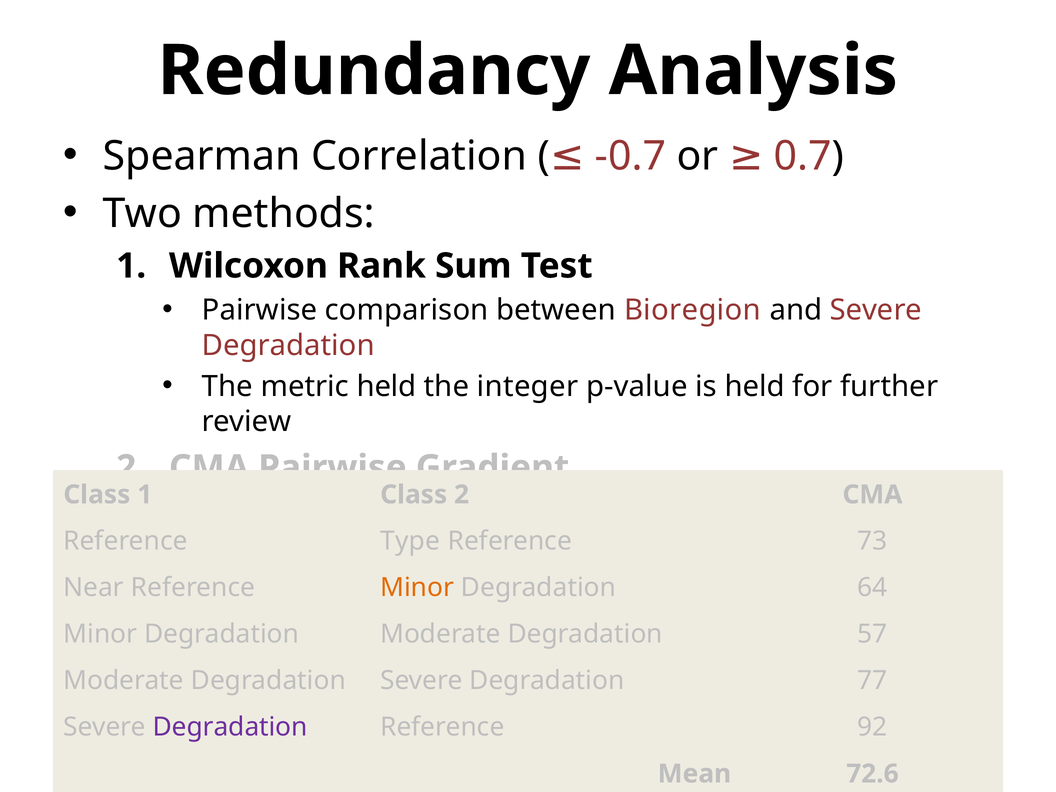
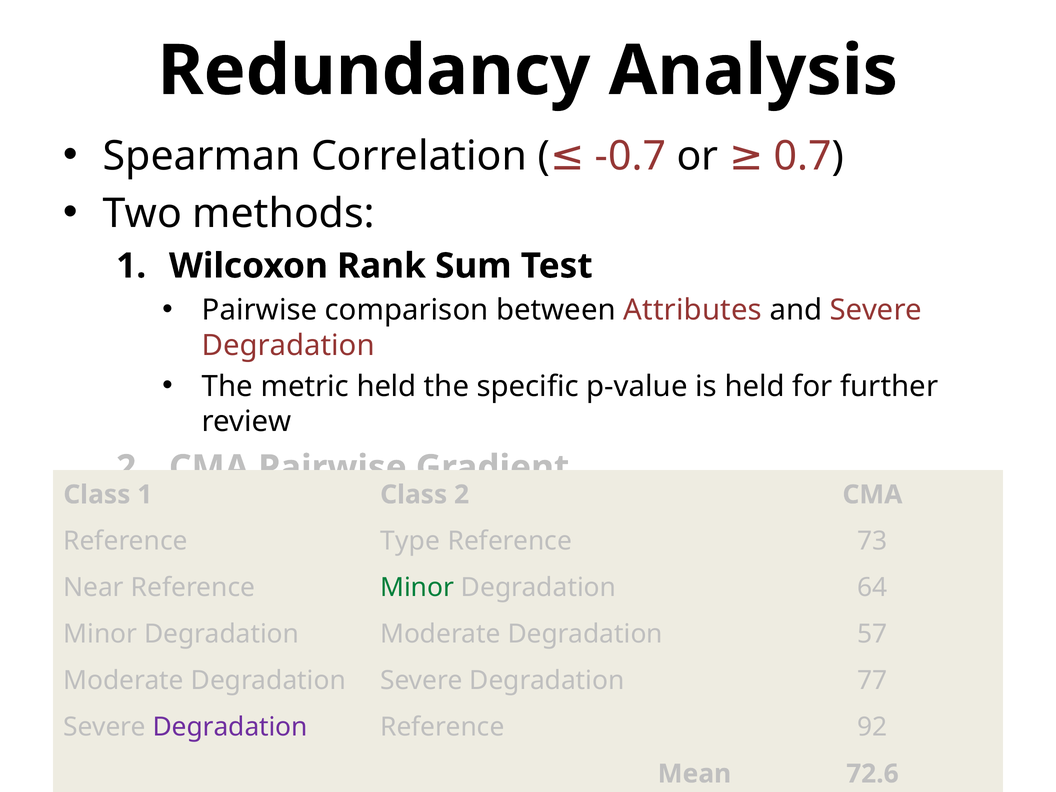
Bioregion: Bioregion -> Attributes
integer: integer -> specific
Minor at (417, 588) colour: orange -> green
